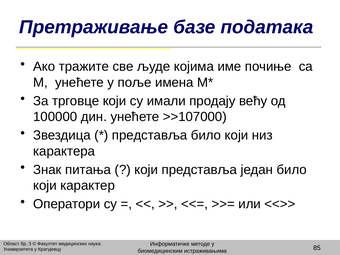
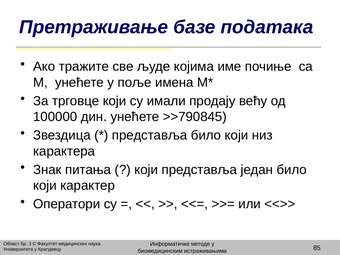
>>107000: >>107000 -> >>790845
